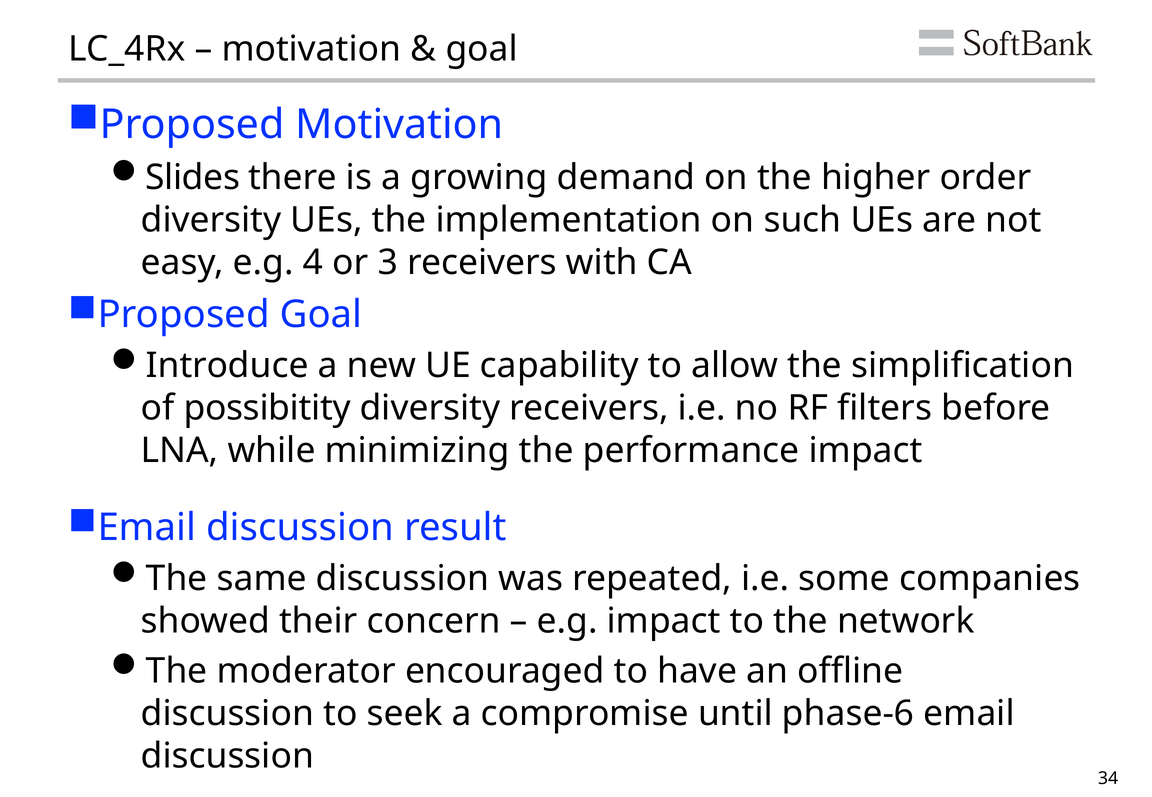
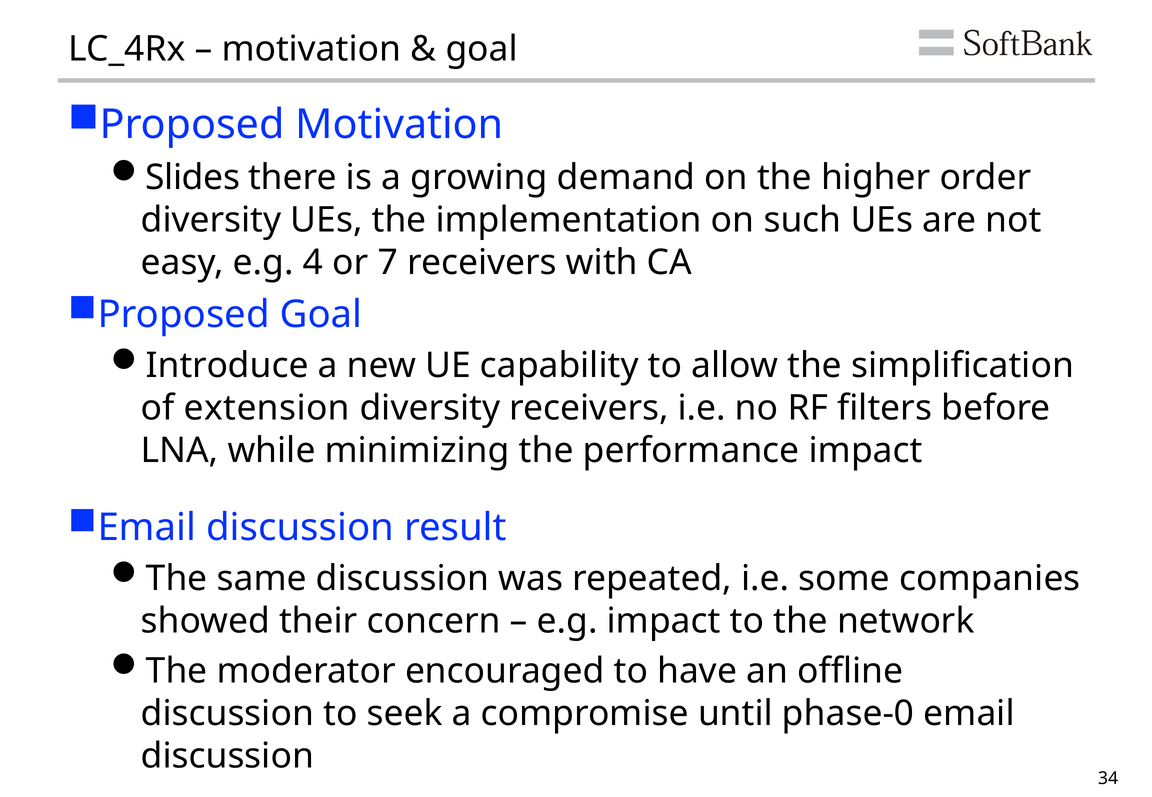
3: 3 -> 7
possibitity: possibitity -> extension
phase-6: phase-6 -> phase-0
